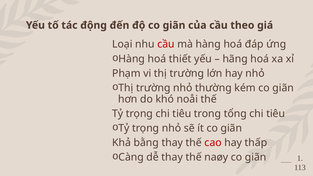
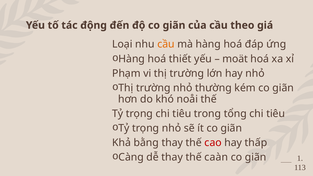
cầu at (166, 44) colour: red -> orange
hãng: hãng -> moät
naøy: naøy -> caàn
